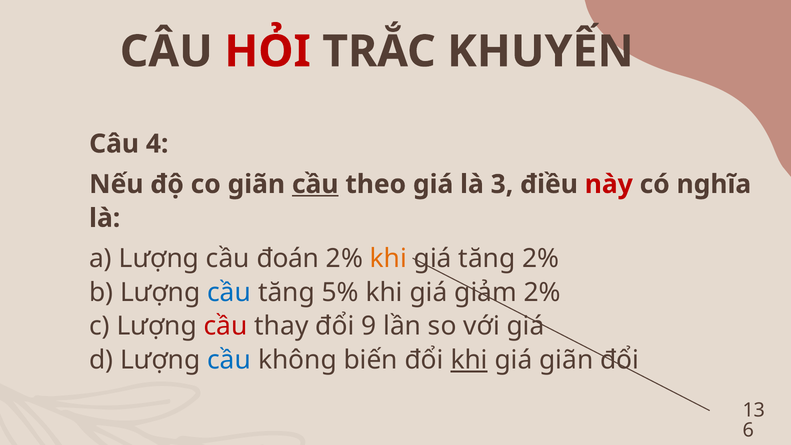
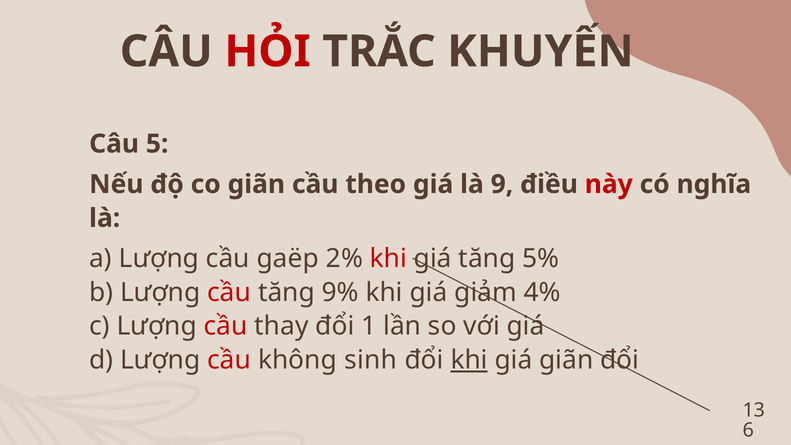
4: 4 -> 5
cầu at (315, 184) underline: present -> none
3: 3 -> 9
đoán: đoán -> gaëp
khi at (388, 259) colour: orange -> red
tăng 2%: 2% -> 5%
cầu at (229, 292) colour: blue -> red
5%: 5% -> 9%
giảm 2%: 2% -> 4%
9: 9 -> 1
cầu at (229, 360) colour: blue -> red
biến: biến -> sinh
